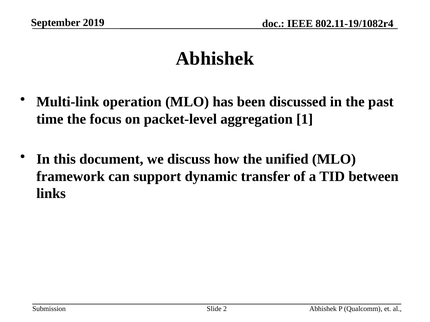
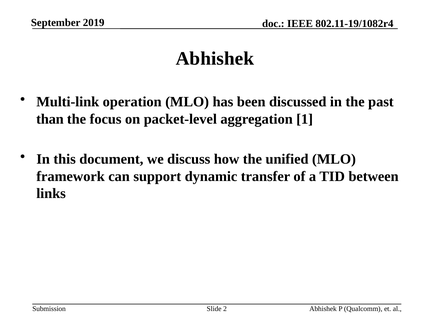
time: time -> than
